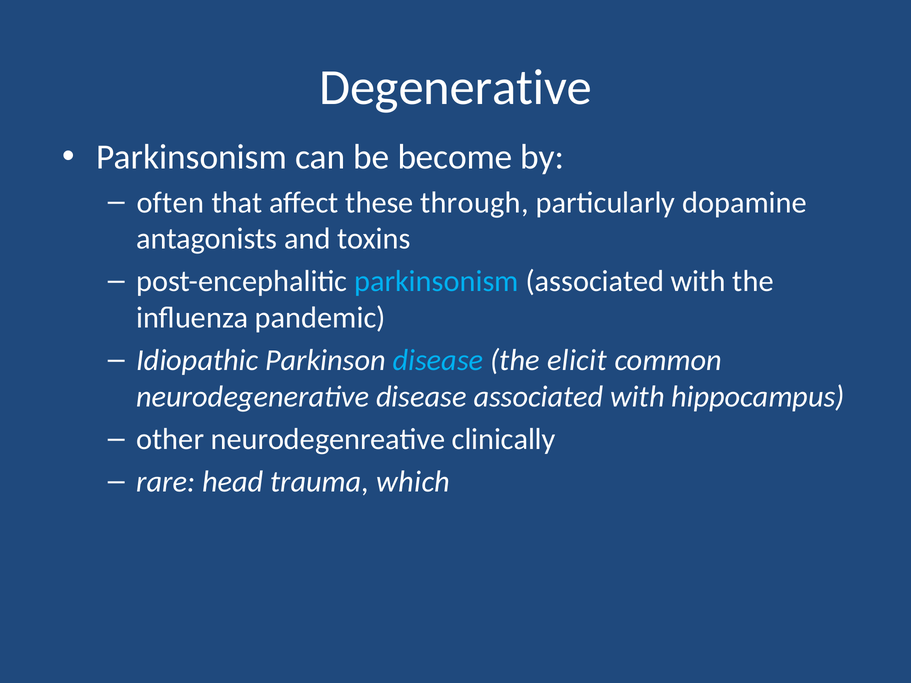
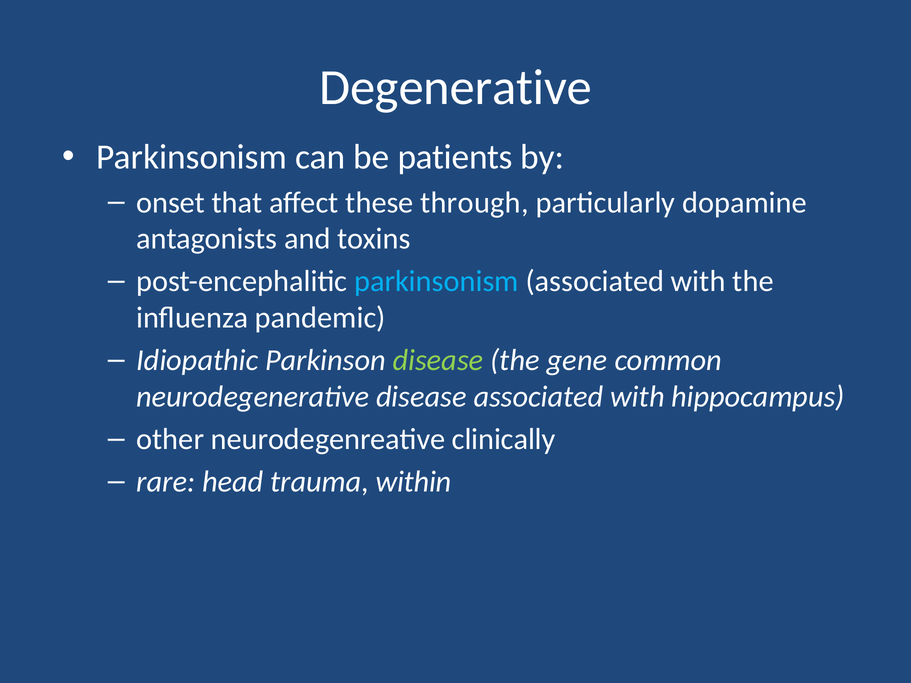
become: become -> patients
often: often -> onset
disease at (438, 360) colour: light blue -> light green
elicit: elicit -> gene
which: which -> within
